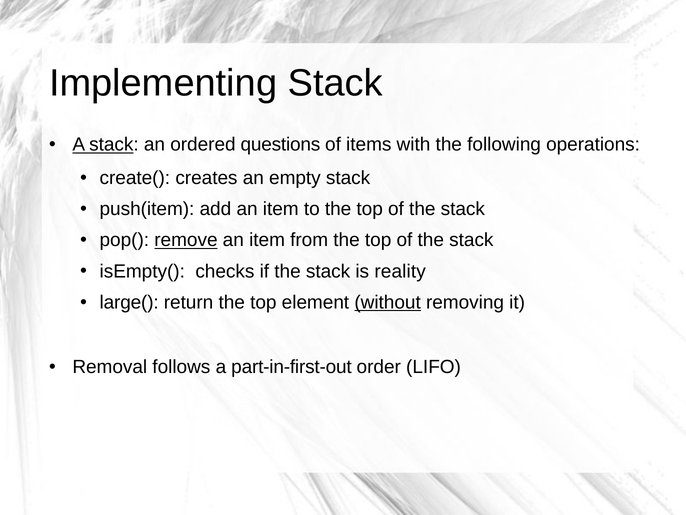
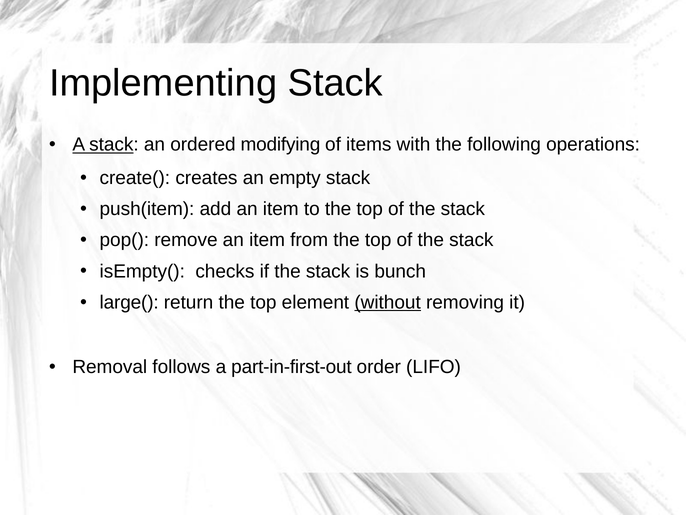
questions: questions -> modifying
remove underline: present -> none
reality: reality -> bunch
